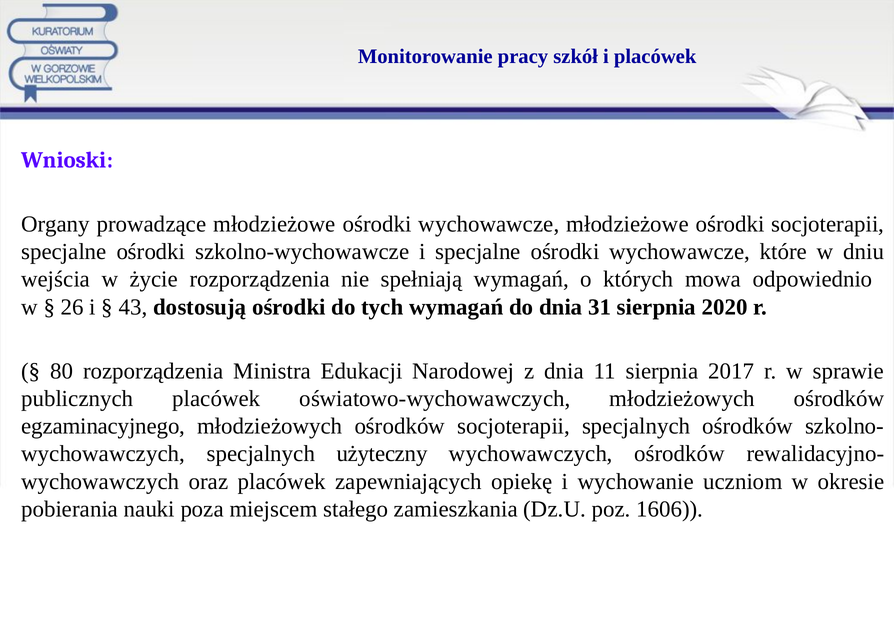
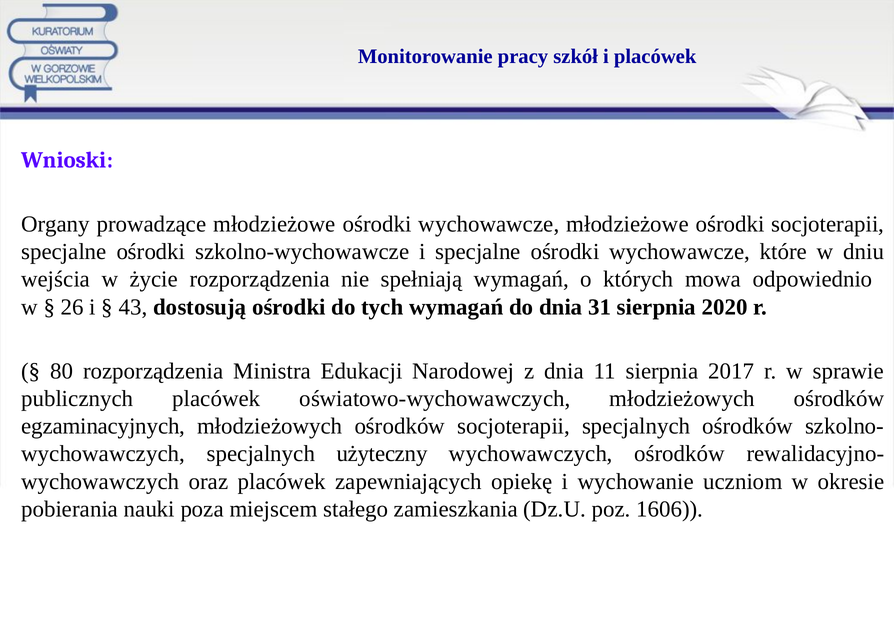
egzaminacyjnego: egzaminacyjnego -> egzaminacyjnych
